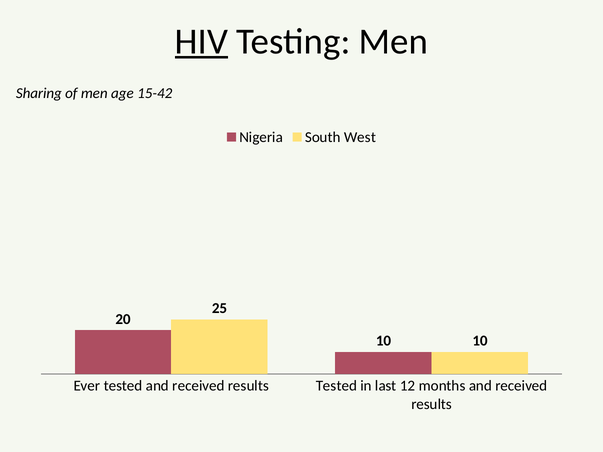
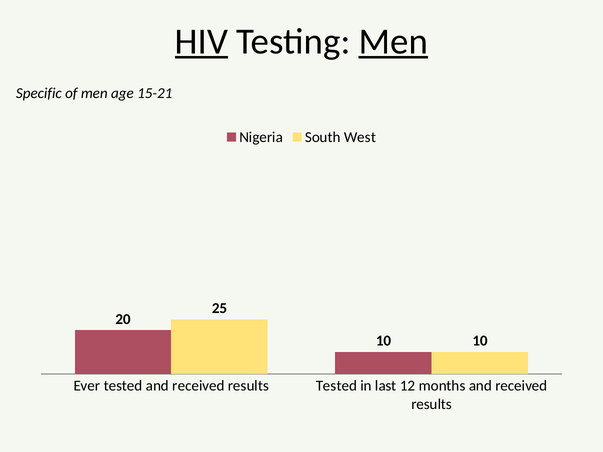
Men at (393, 42) underline: none -> present
Sharing: Sharing -> Specific
15-42: 15-42 -> 15-21
